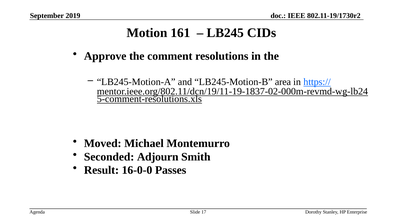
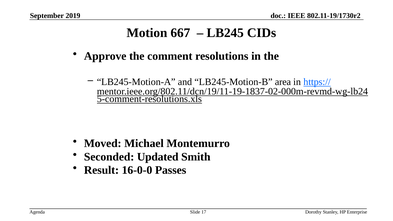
161: 161 -> 667
Adjourn: Adjourn -> Updated
